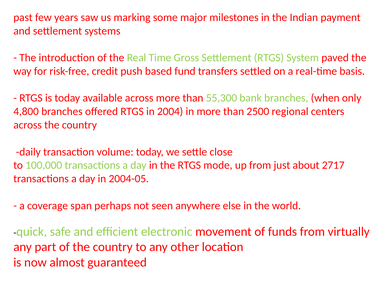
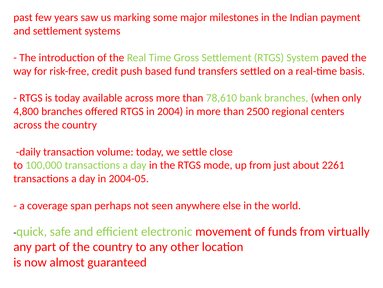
55,300: 55,300 -> 78,610
2717: 2717 -> 2261
